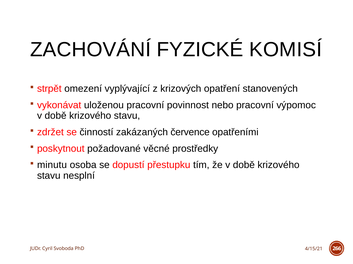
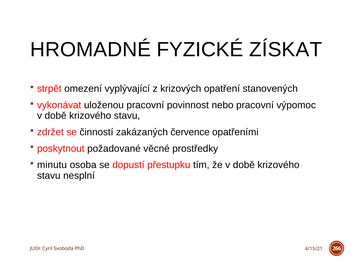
ZACHOVÁNÍ: ZACHOVÁNÍ -> HROMADNÉ
KOMISÍ: KOMISÍ -> ZÍSKAT
